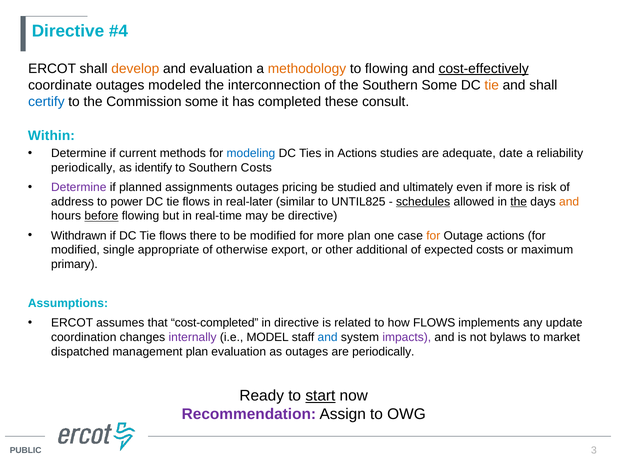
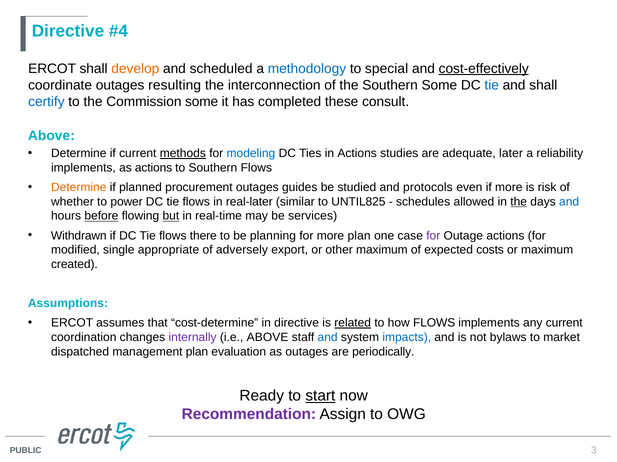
and evaluation: evaluation -> scheduled
methodology colour: orange -> blue
to flowing: flowing -> special
modeled: modeled -> resulting
tie at (492, 85) colour: orange -> blue
Within at (51, 136): Within -> Above
methods underline: none -> present
date: date -> later
periodically at (83, 168): periodically -> implements
as identify: identify -> actions
Southern Costs: Costs -> Flows
Determine at (79, 188) colour: purple -> orange
assignments: assignments -> procurement
pricing: pricing -> guides
ultimately: ultimately -> protocols
address: address -> whether
schedules underline: present -> none
and at (569, 202) colour: orange -> blue
but underline: none -> present
be directive: directive -> services
be modified: modified -> planning
for at (433, 236) colour: orange -> purple
otherwise: otherwise -> adversely
other additional: additional -> maximum
primary: primary -> created
cost-completed: cost-completed -> cost-determine
related underline: none -> present
any update: update -> current
i.e MODEL: MODEL -> ABOVE
impacts colour: purple -> blue
